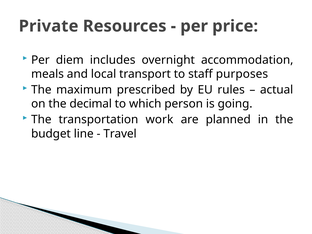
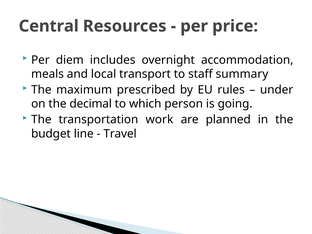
Private: Private -> Central
purposes: purposes -> summary
actual: actual -> under
